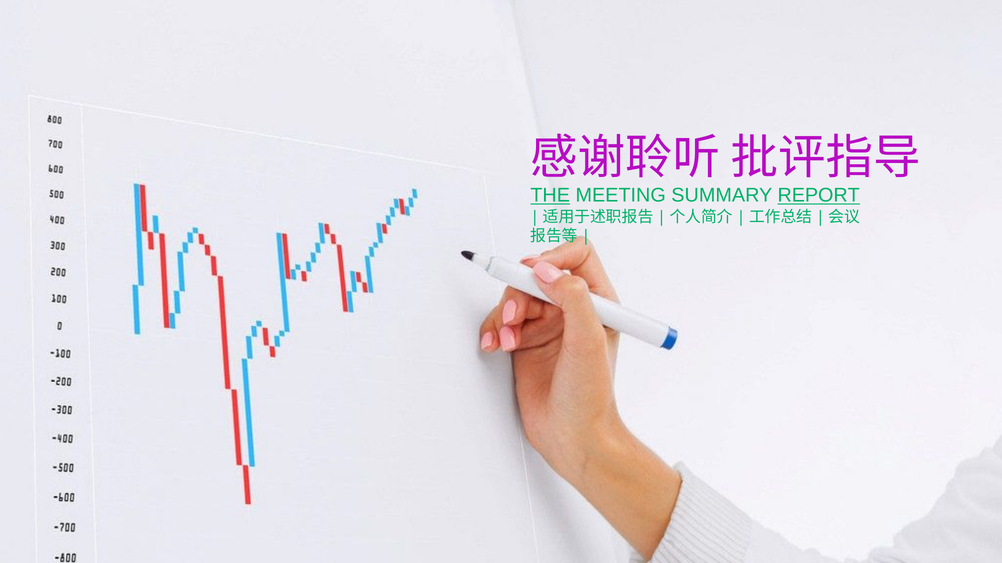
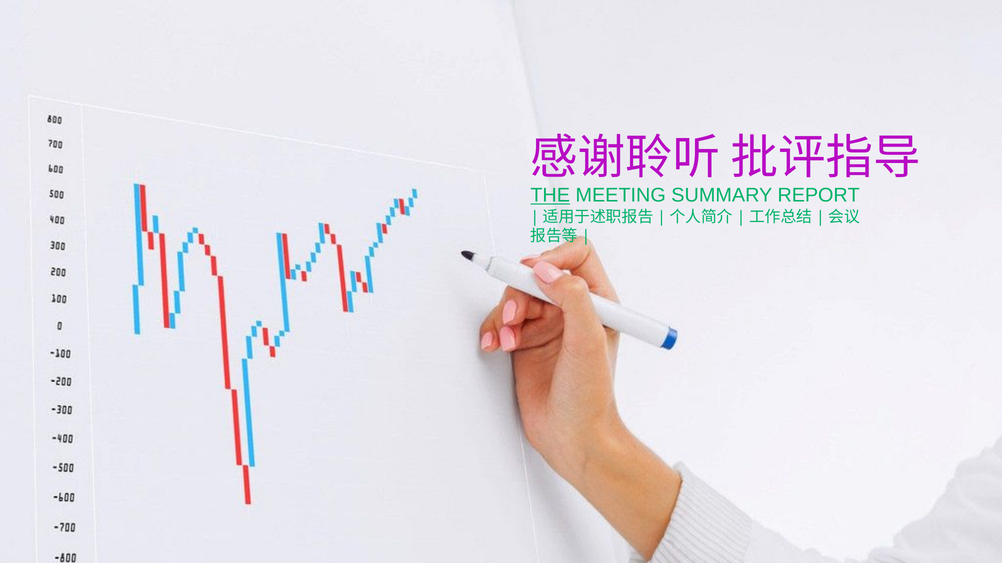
REPORT underline: present -> none
